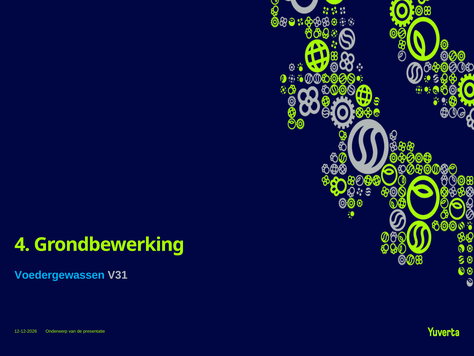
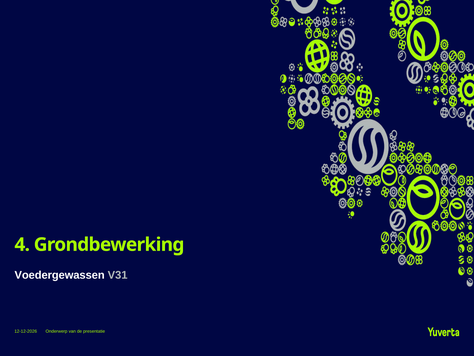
Voedergewassen colour: light blue -> white
